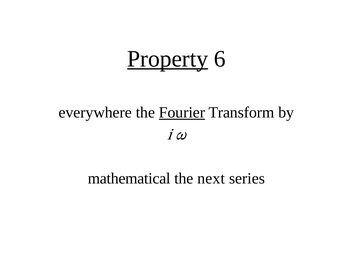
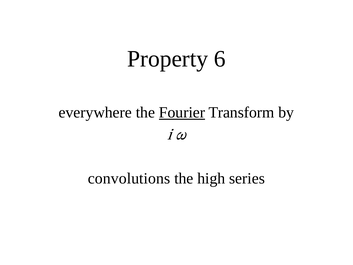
Property underline: present -> none
mathematical: mathematical -> convolutions
next: next -> high
